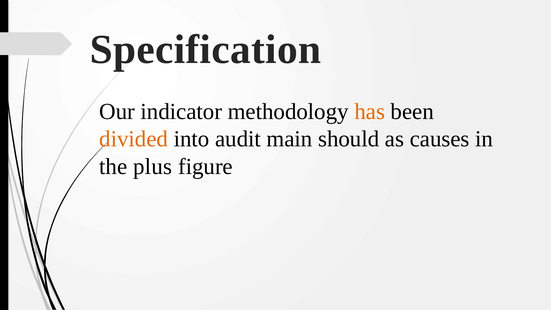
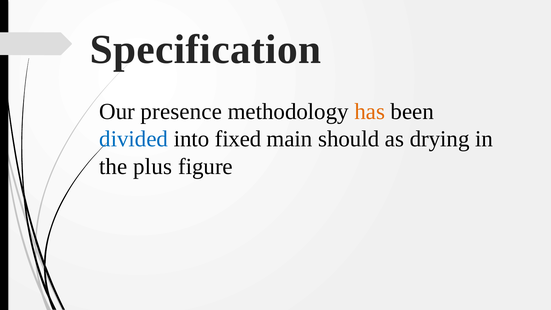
indicator: indicator -> presence
divided colour: orange -> blue
audit: audit -> fixed
causes: causes -> drying
